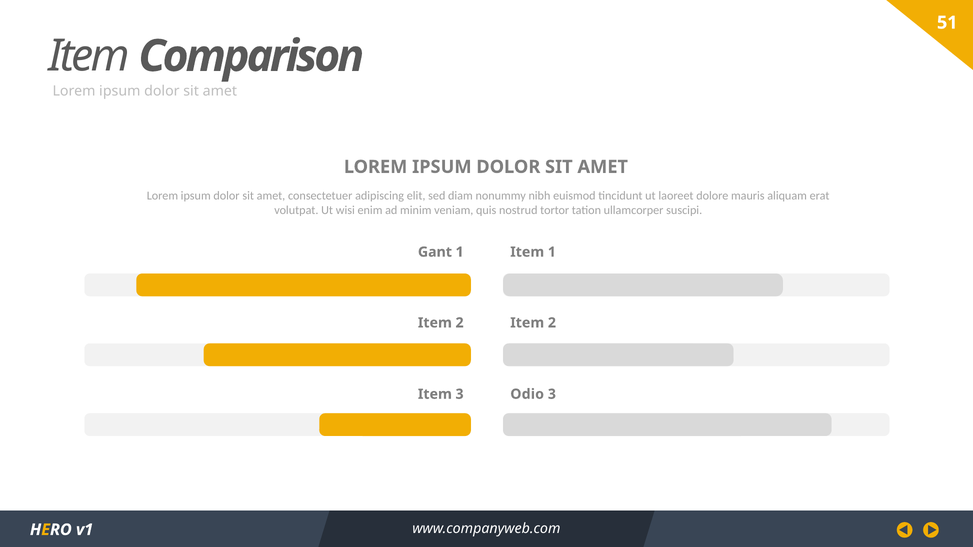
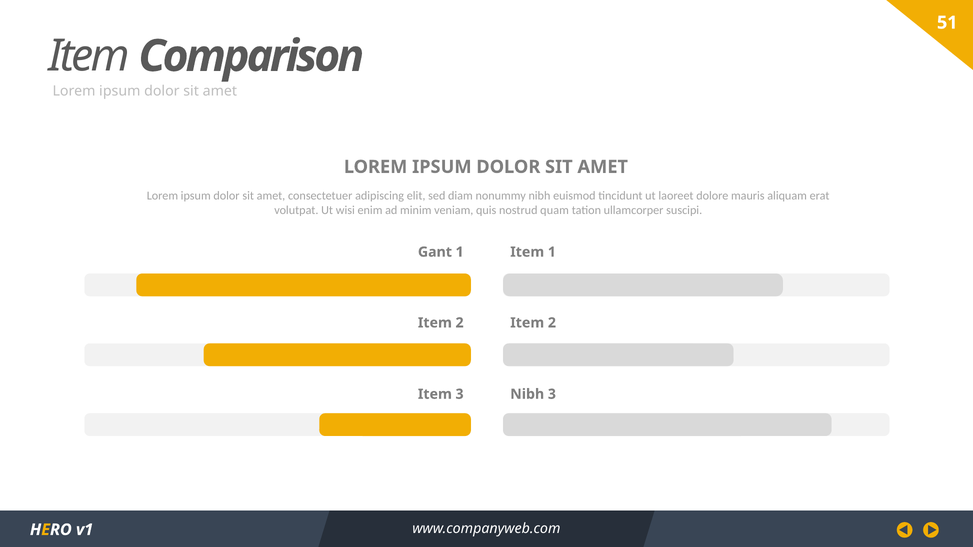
tortor: tortor -> quam
Odio at (527, 394): Odio -> Nibh
